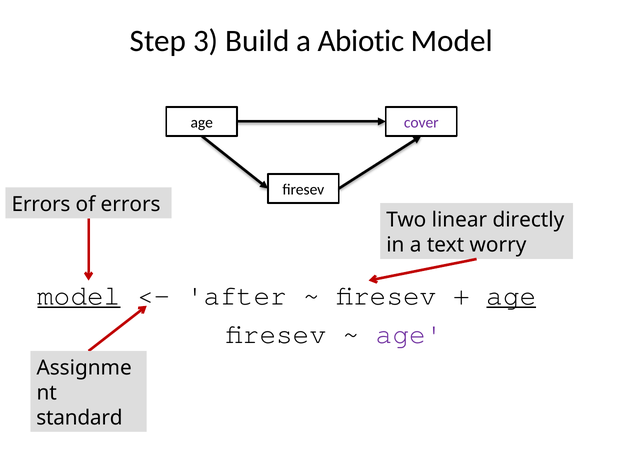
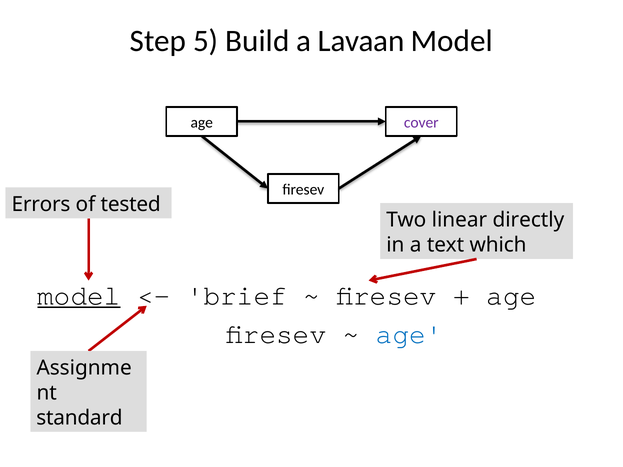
3: 3 -> 5
Abiotic: Abiotic -> Lavaan
of errors: errors -> tested
worry: worry -> which
after: after -> brief
age at (511, 296) underline: present -> none
age at (409, 334) colour: purple -> blue
